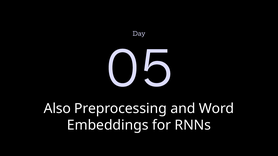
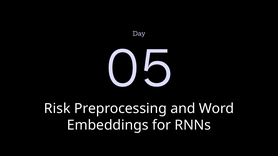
Also: Also -> Risk
